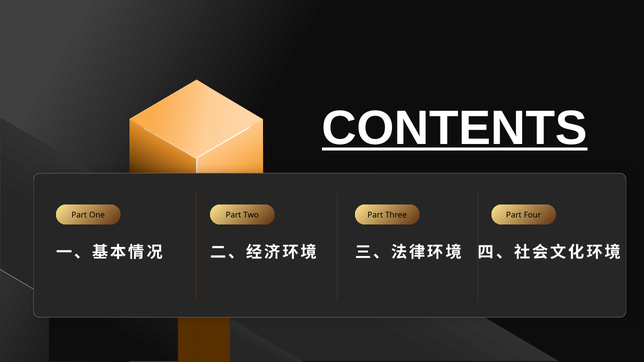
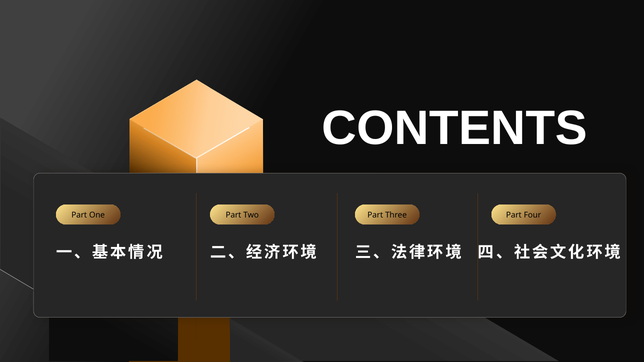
CONTENTS underline: present -> none
